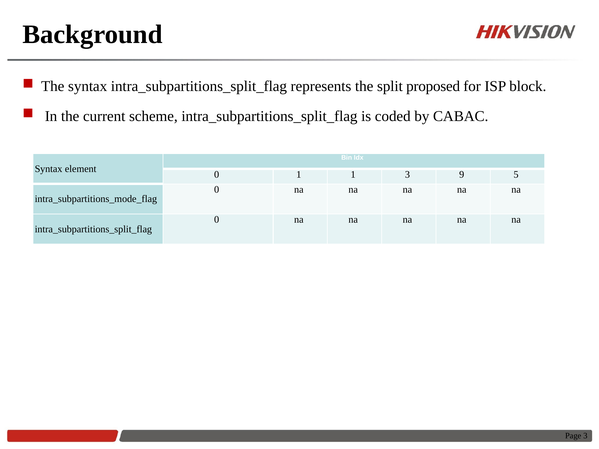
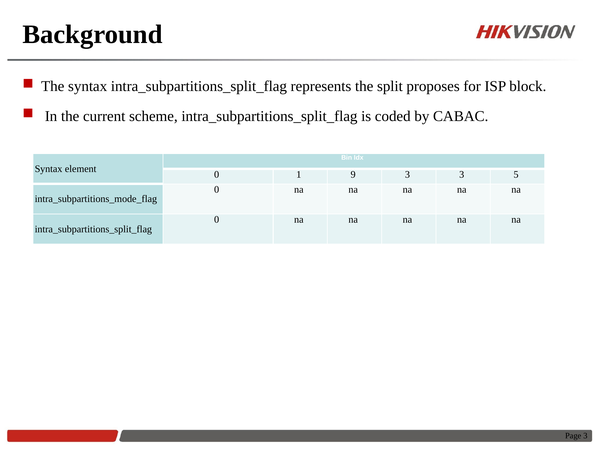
proposed: proposed -> proposes
1 1: 1 -> 9
3 9: 9 -> 3
